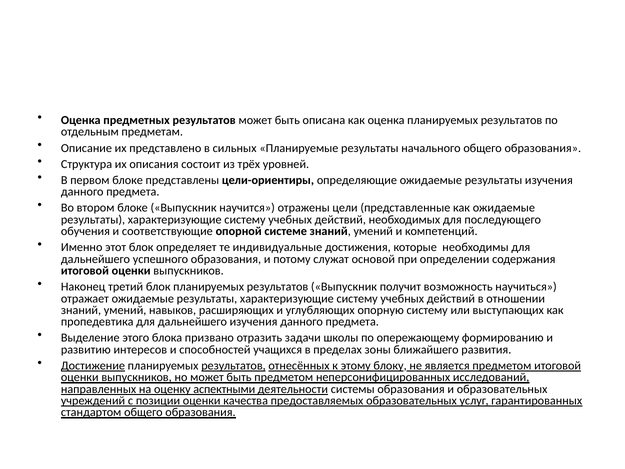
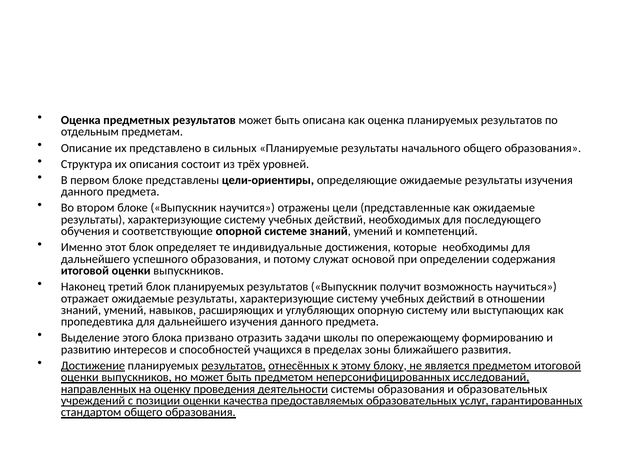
аспектными: аспектными -> проведения
